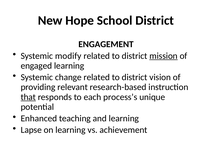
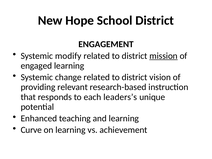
that underline: present -> none
process’s: process’s -> leaders’s
Lapse: Lapse -> Curve
